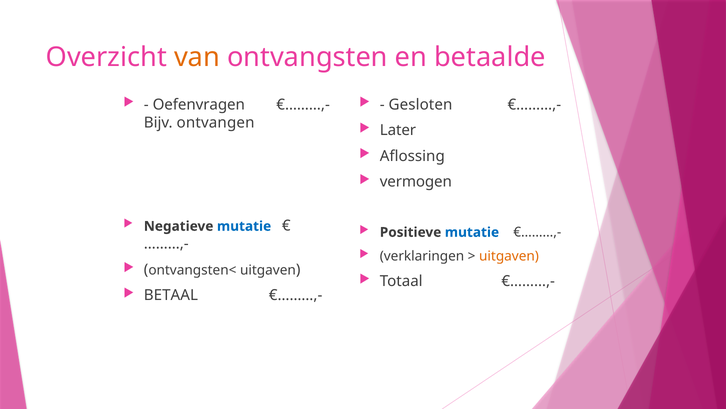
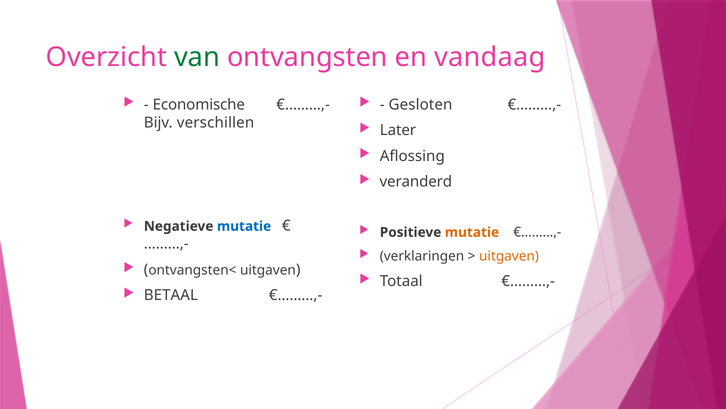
van colour: orange -> green
betaalde: betaalde -> vandaag
Oefenvragen: Oefenvragen -> Economische
ontvangen: ontvangen -> verschillen
vermogen: vermogen -> veranderd
mutatie at (472, 232) colour: blue -> orange
